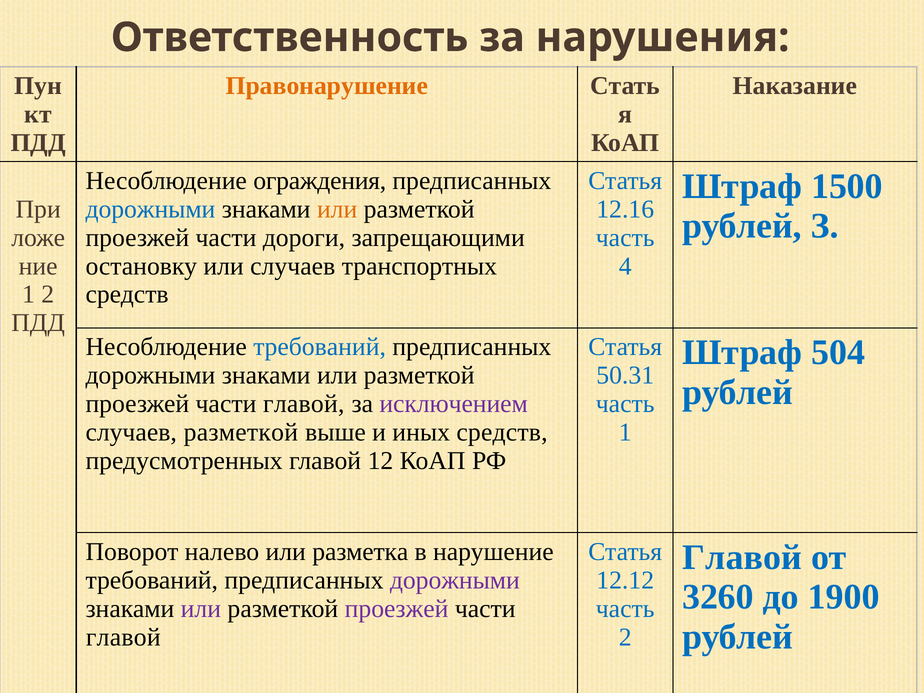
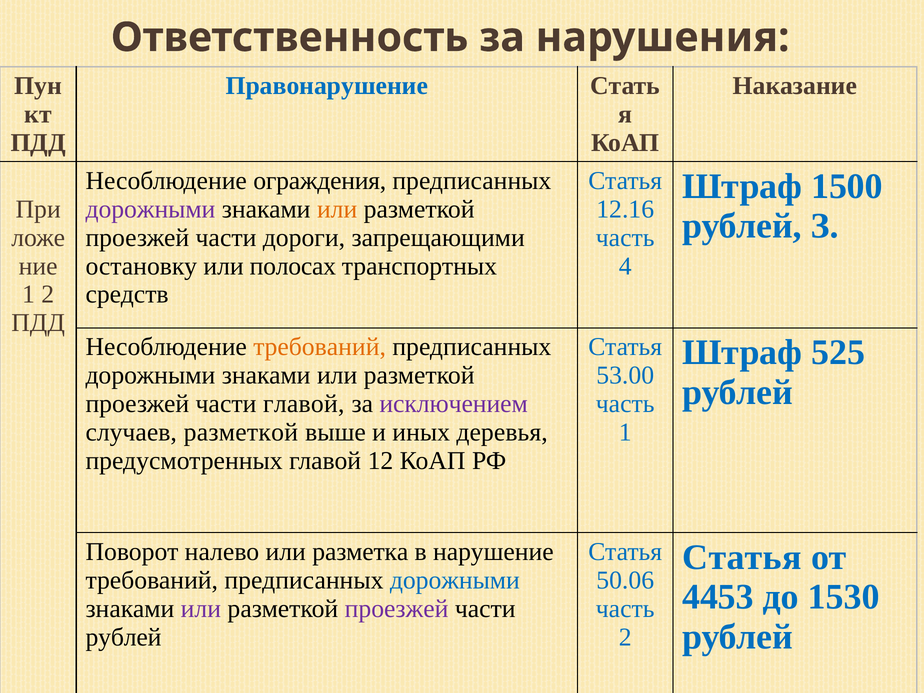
Правонарушение colour: orange -> blue
дорожными at (150, 209) colour: blue -> purple
или случаев: случаев -> полосах
требований at (320, 347) colour: blue -> orange
504: 504 -> 525
50.31: 50.31 -> 53.00
иных средств: средств -> деревья
Главой at (742, 557): Главой -> Статья
дорожными at (455, 580) colour: purple -> blue
12.12: 12.12 -> 50.06
3260: 3260 -> 4453
1900: 1900 -> 1530
главой at (123, 637): главой -> рублей
